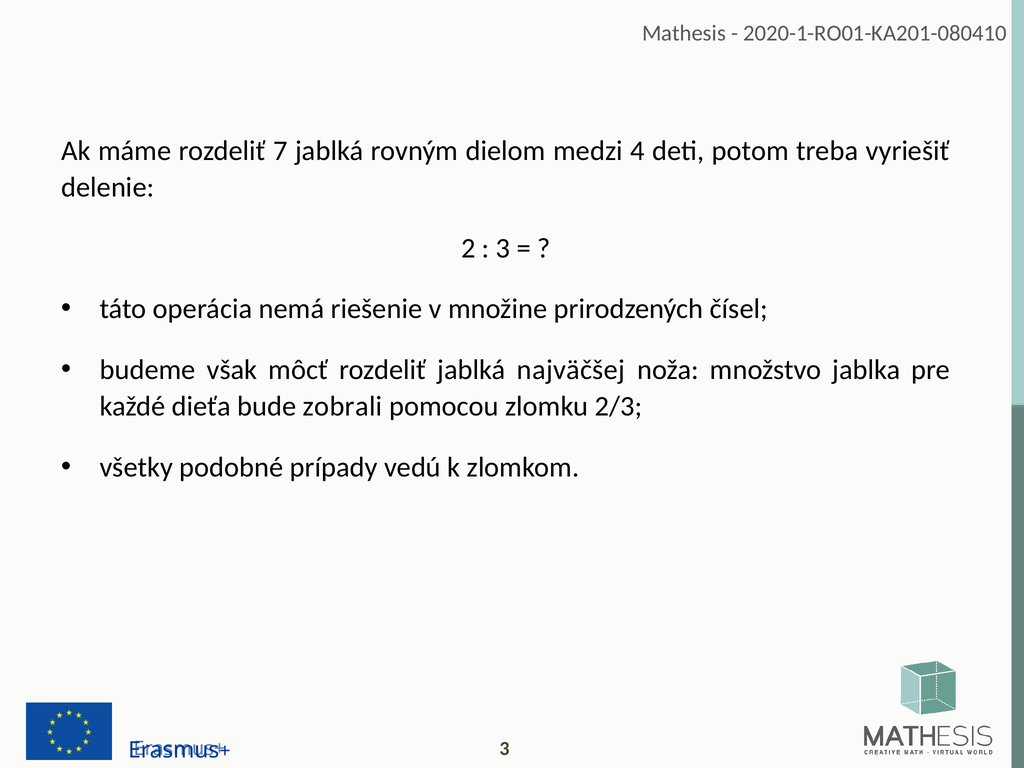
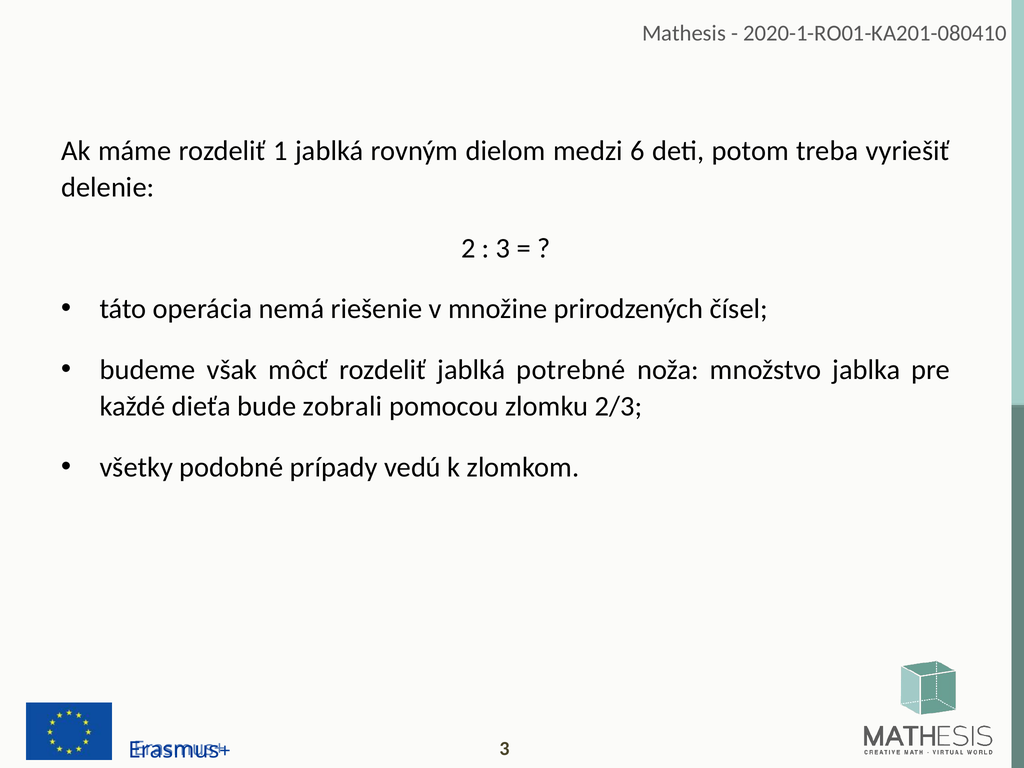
7: 7 -> 1
4: 4 -> 6
najväčšej: najväčšej -> potrebné
